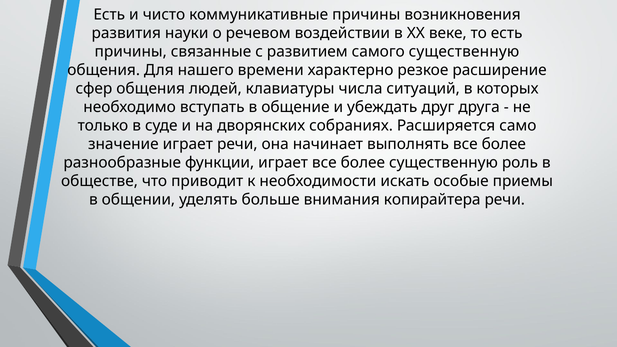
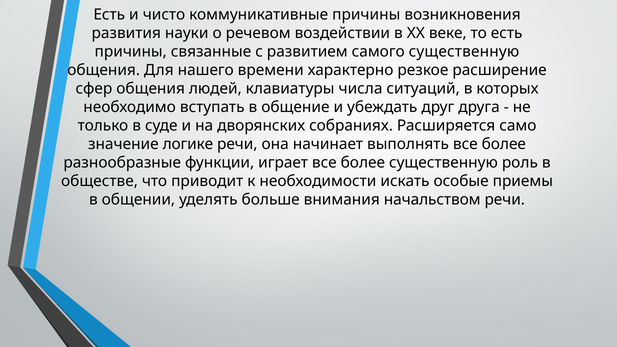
значение играет: играет -> логике
копирайтера: копирайтера -> начальством
